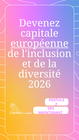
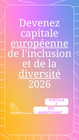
diversité underline: none -> present
